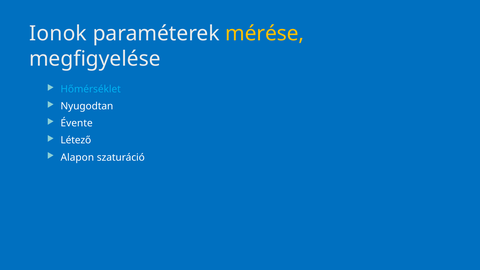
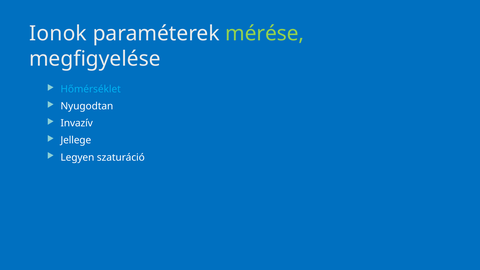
mérése colour: yellow -> light green
Évente: Évente -> Invazív
Létező: Létező -> Jellege
Alapon: Alapon -> Legyen
